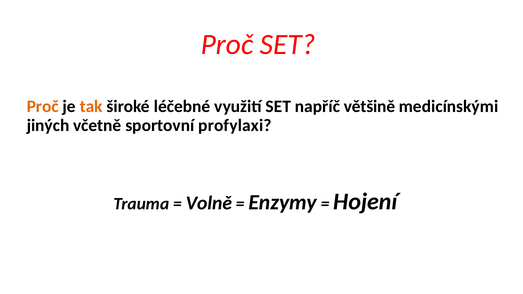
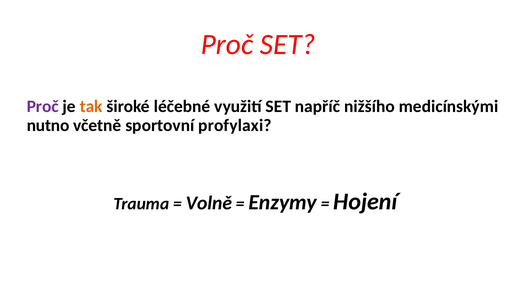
Proč at (43, 106) colour: orange -> purple
většině: většině -> nižšího
jiných: jiných -> nutno
